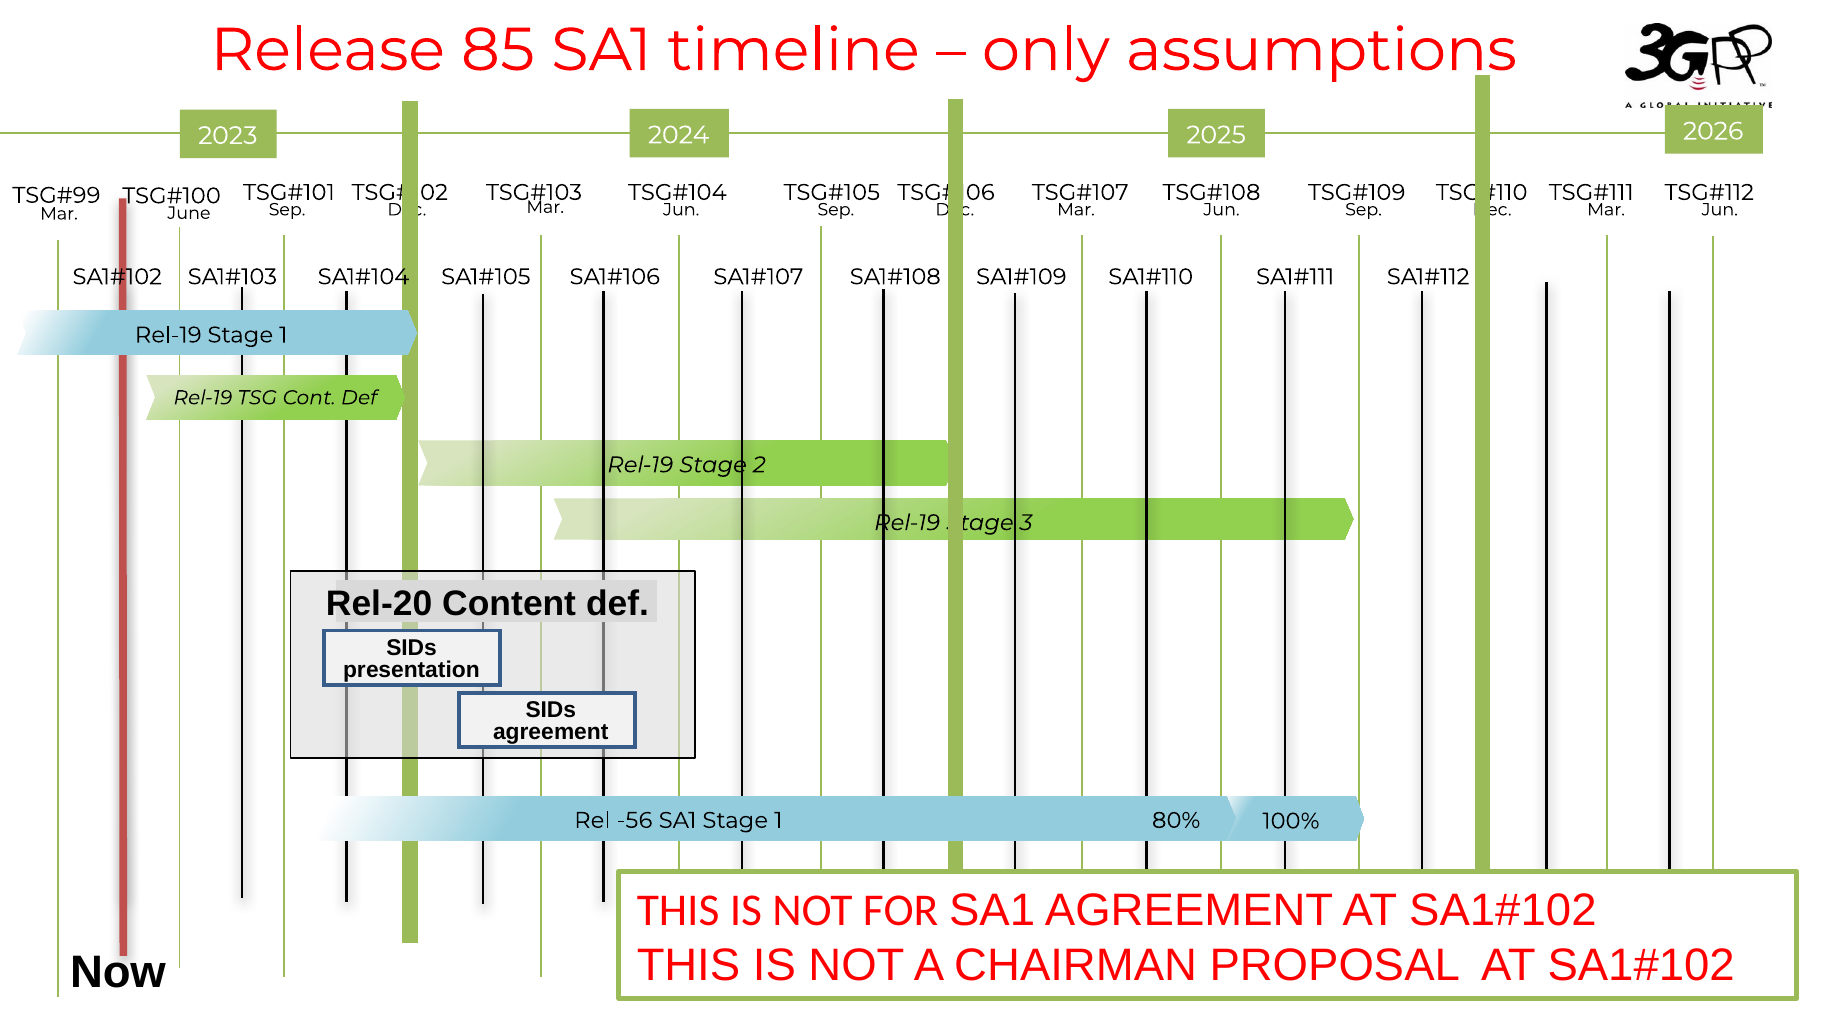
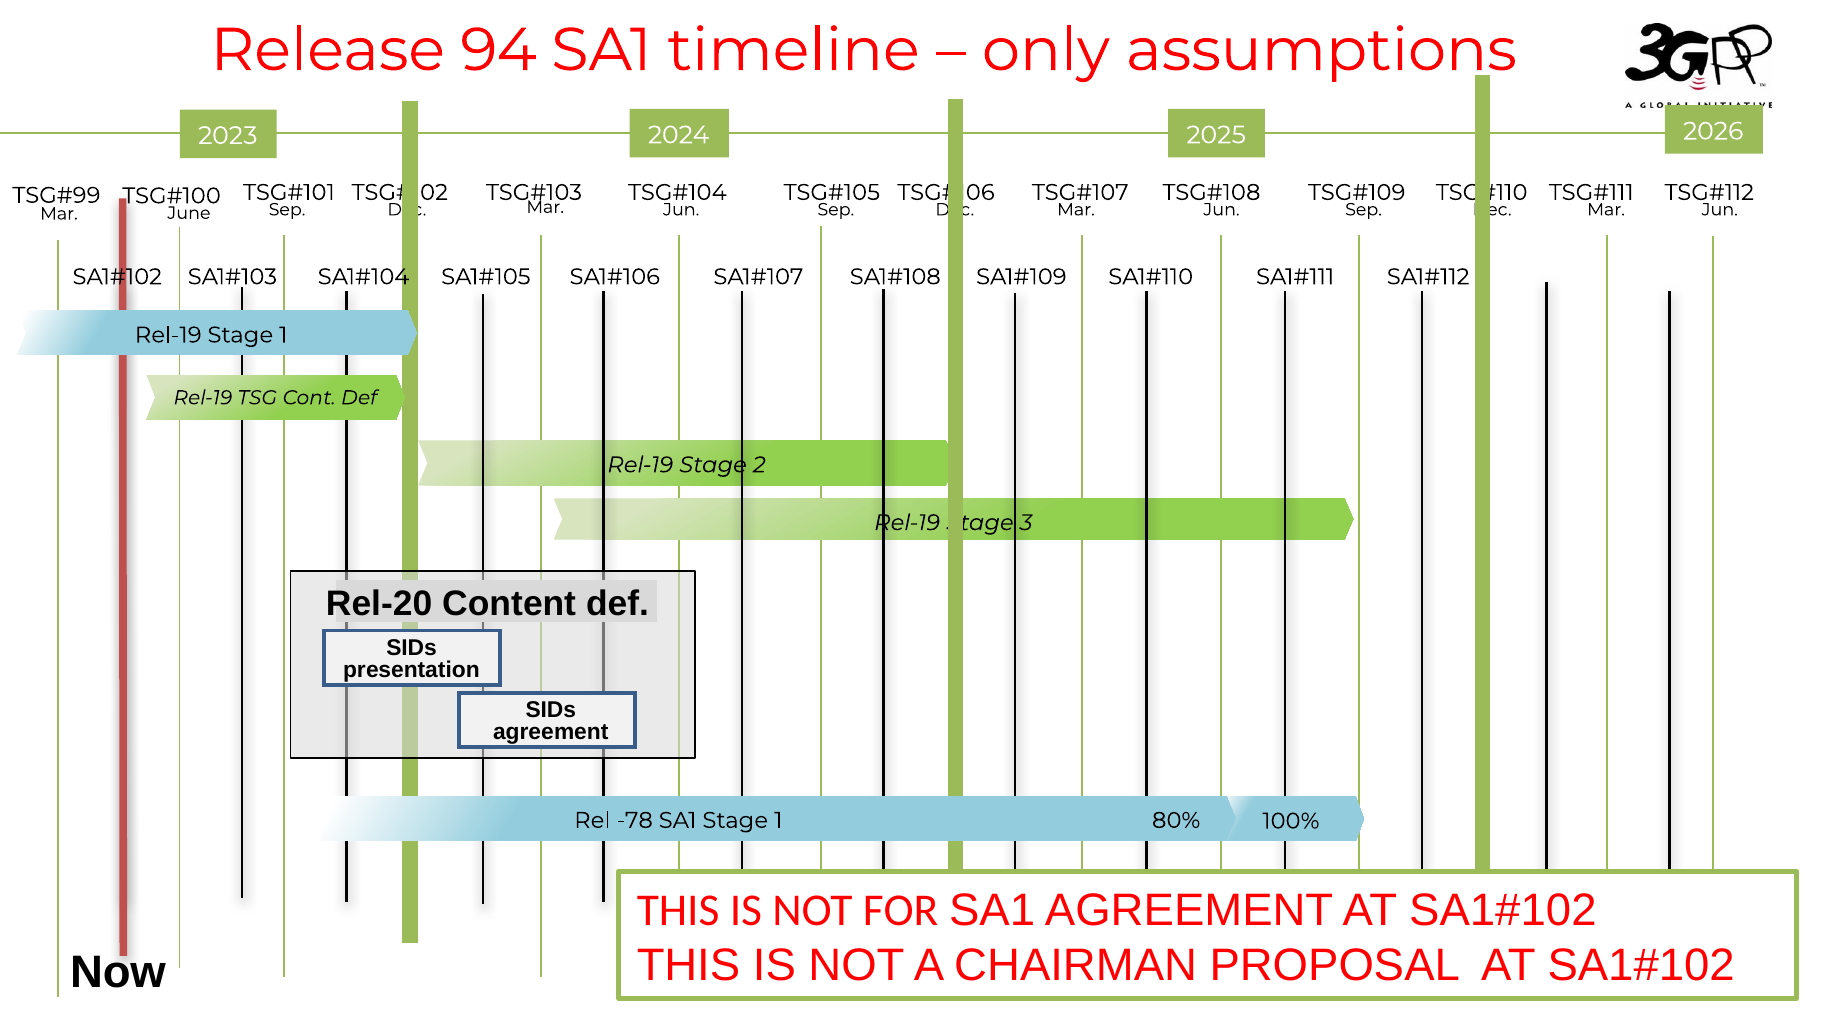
85: 85 -> 94
-56: -56 -> -78
